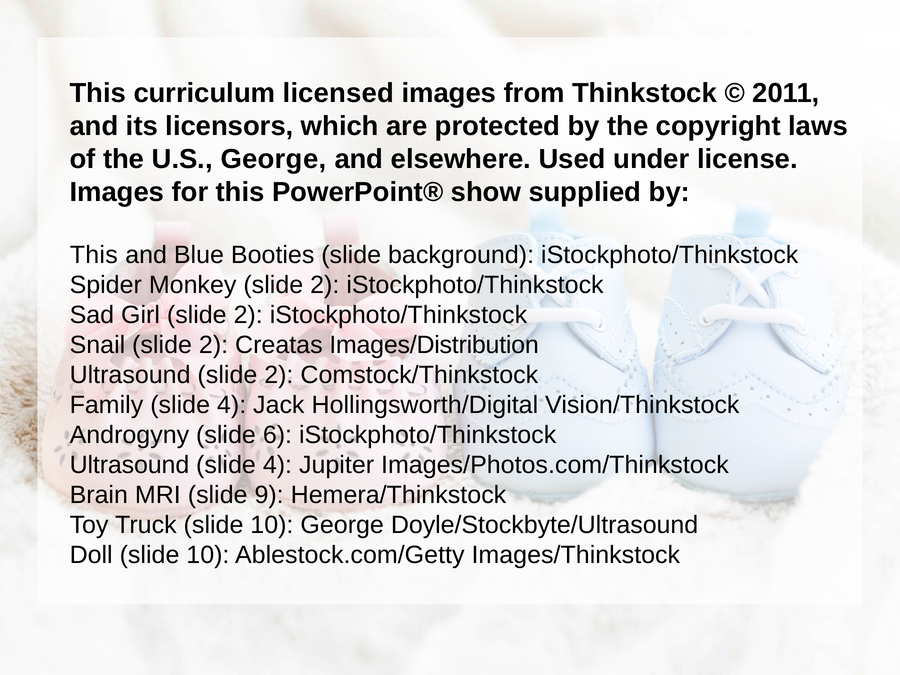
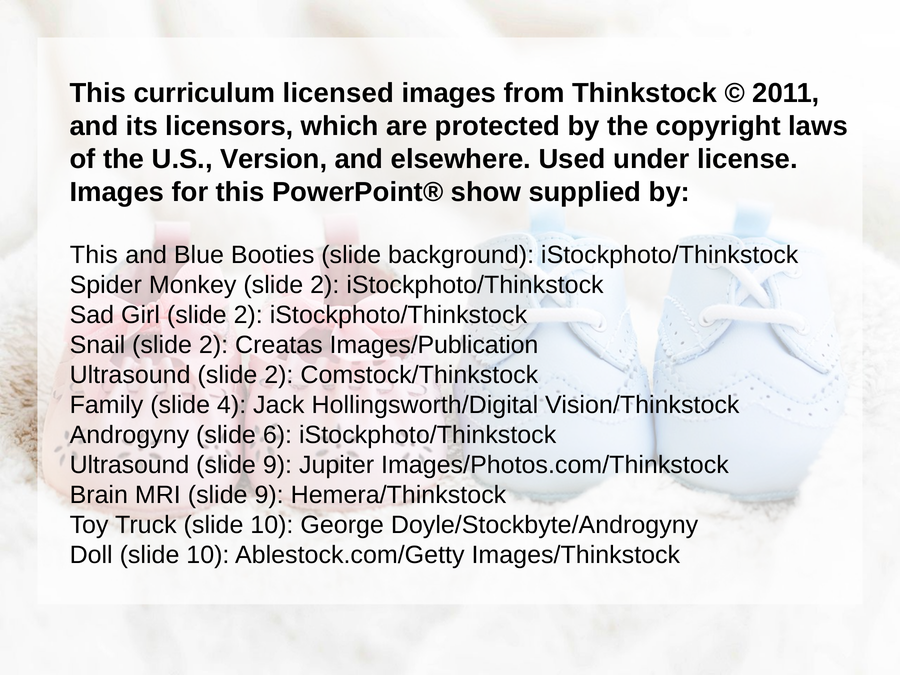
U.S George: George -> Version
Images/Distribution: Images/Distribution -> Images/Publication
4 at (277, 465): 4 -> 9
Doyle/Stockbyte/Ultrasound: Doyle/Stockbyte/Ultrasound -> Doyle/Stockbyte/Androgyny
